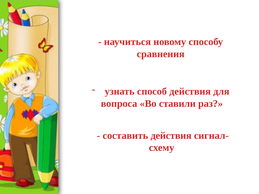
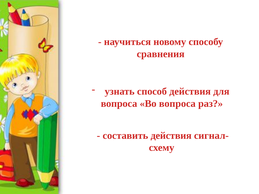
Во ставили: ставили -> вопроса
